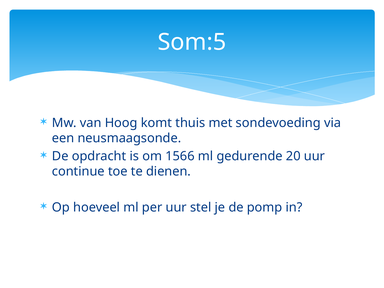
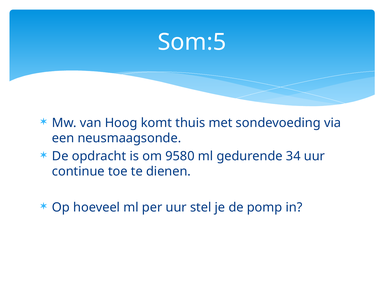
1566: 1566 -> 9580
20: 20 -> 34
